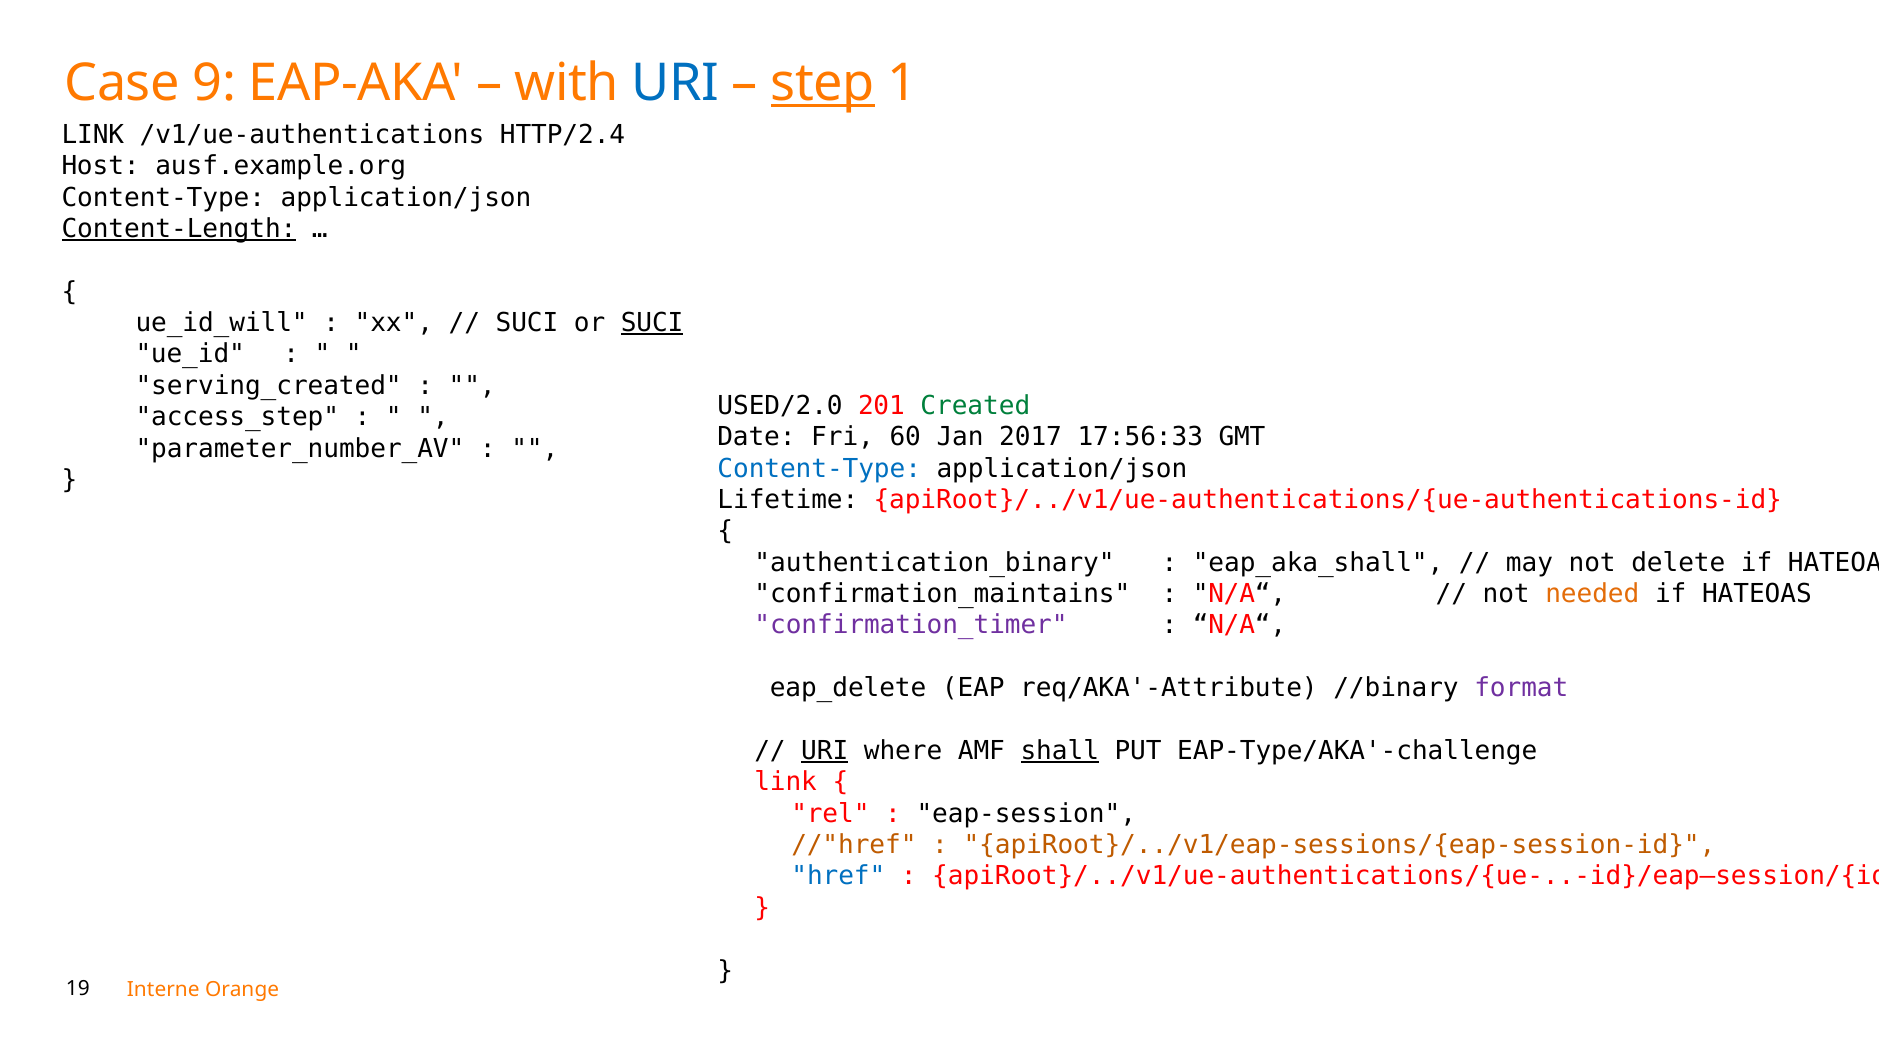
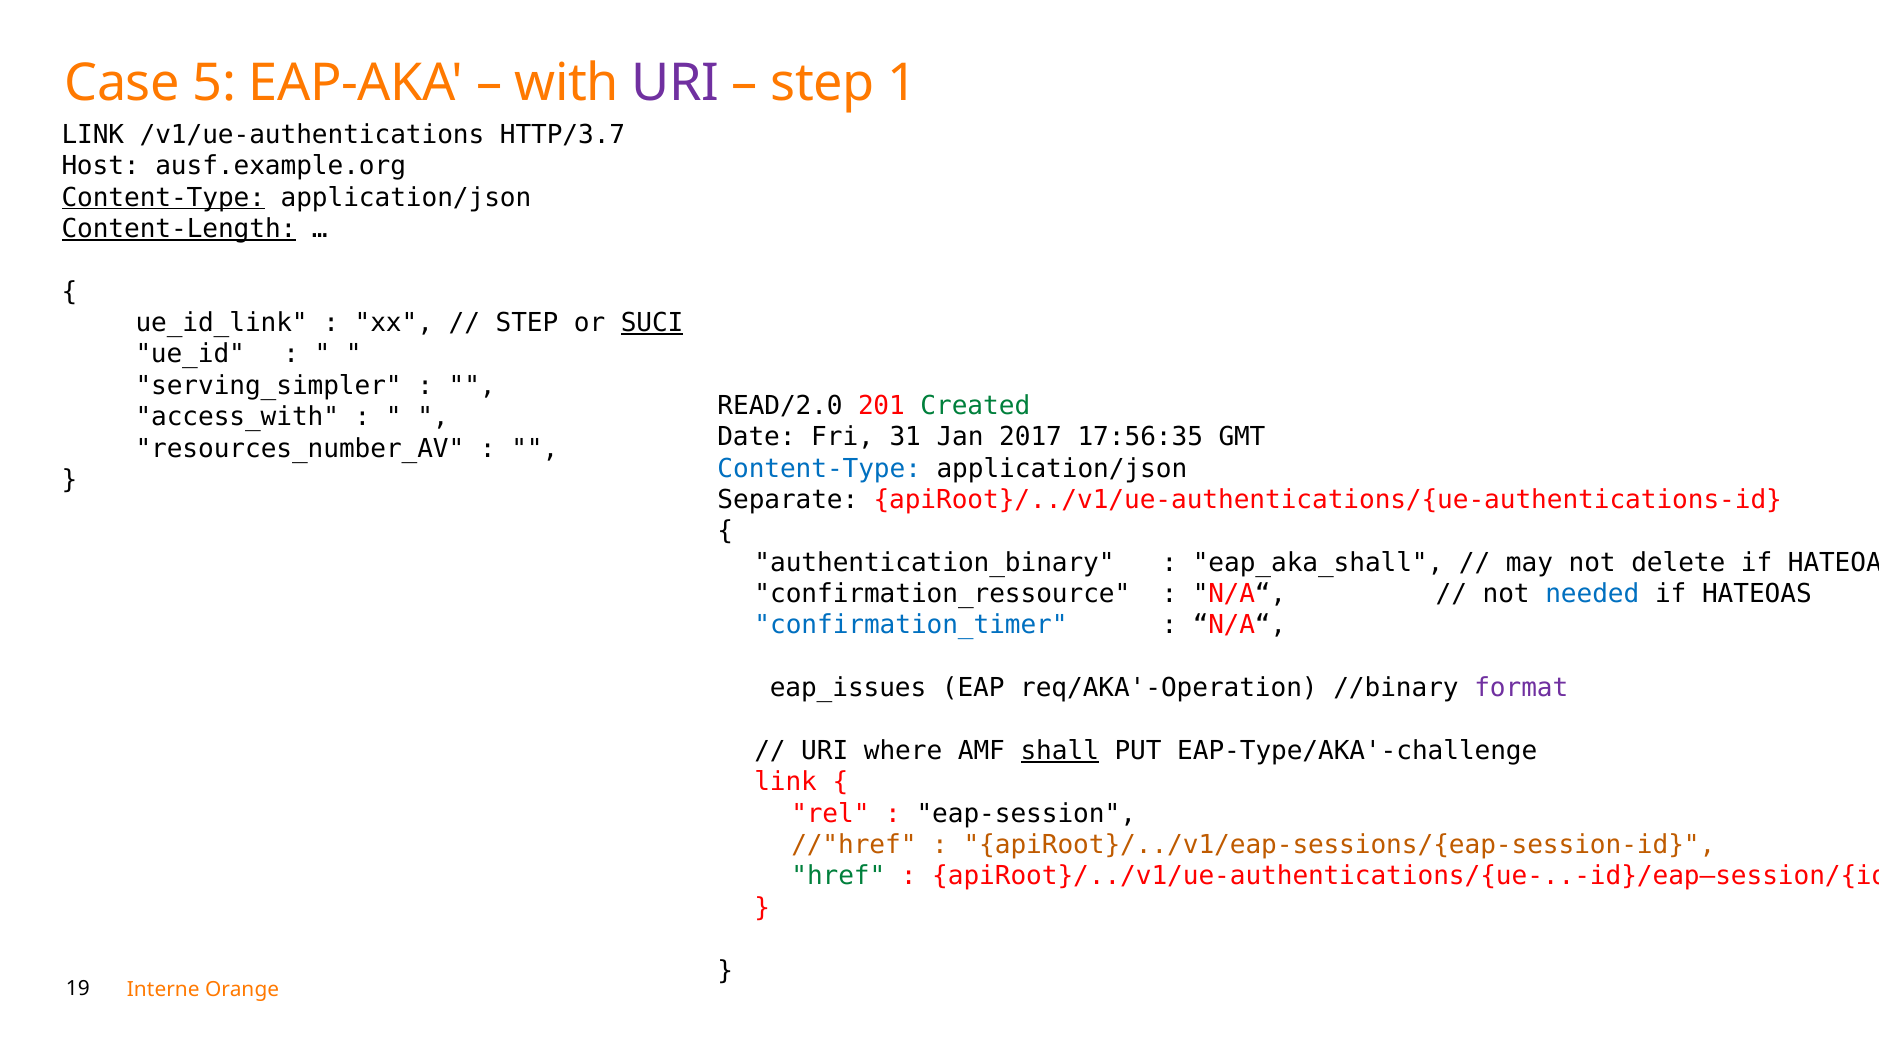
9: 9 -> 5
URI at (676, 83) colour: blue -> purple
step at (823, 83) underline: present -> none
HTTP/2.4: HTTP/2.4 -> HTTP/3.7
Content-Type at (163, 197) underline: none -> present
ue_id_will: ue_id_will -> ue_id_link
SUCI at (527, 323): SUCI -> STEP
serving_created: serving_created -> serving_simpler
USED/2.0: USED/2.0 -> READ/2.0
access_step: access_step -> access_with
60: 60 -> 31
17:56:33: 17:56:33 -> 17:56:35
parameter_number_AV: parameter_number_AV -> resources_number_AV
Lifetime: Lifetime -> Separate
confirmation_maintains: confirmation_maintains -> confirmation_ressource
needed colour: orange -> blue
confirmation_timer colour: purple -> blue
eap_delete: eap_delete -> eap_issues
req/AKA'-Attribute: req/AKA'-Attribute -> req/AKA'-Operation
URI at (825, 751) underline: present -> none
href colour: blue -> green
